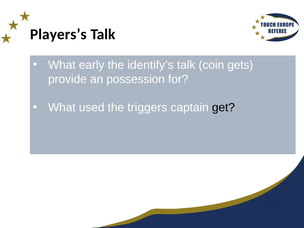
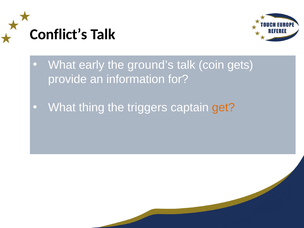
Players’s: Players’s -> Conflict’s
identify’s: identify’s -> ground’s
possession: possession -> information
used: used -> thing
get colour: black -> orange
